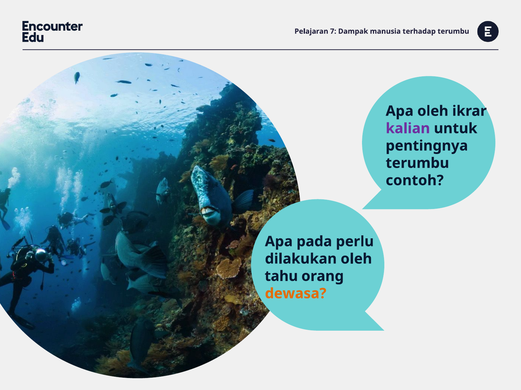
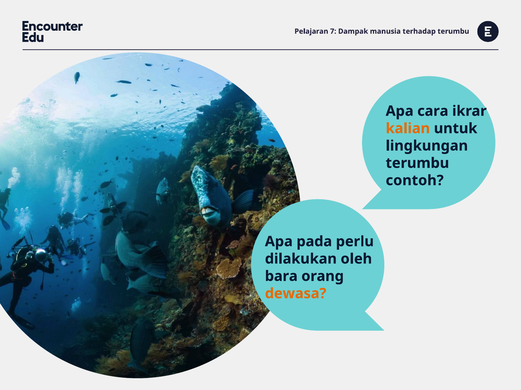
Apa oleh: oleh -> cara
kalian colour: purple -> orange
pentingnya: pentingnya -> lingkungan
tahu: tahu -> bara
